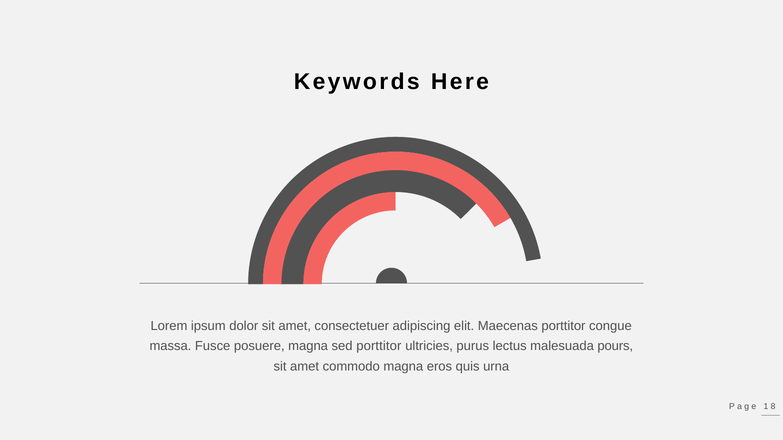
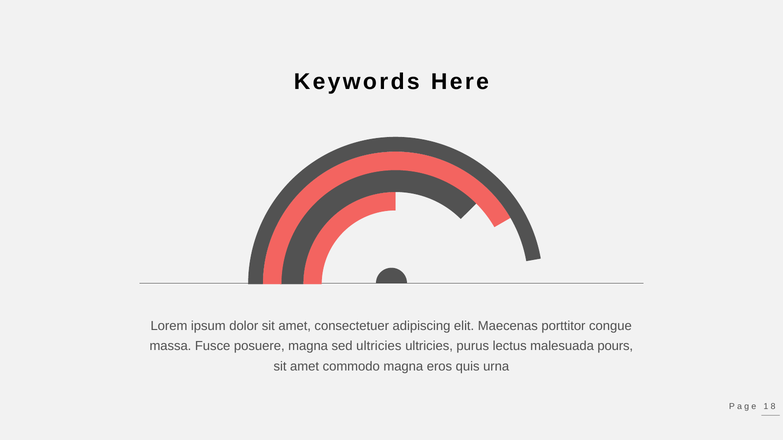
sed porttitor: porttitor -> ultricies
